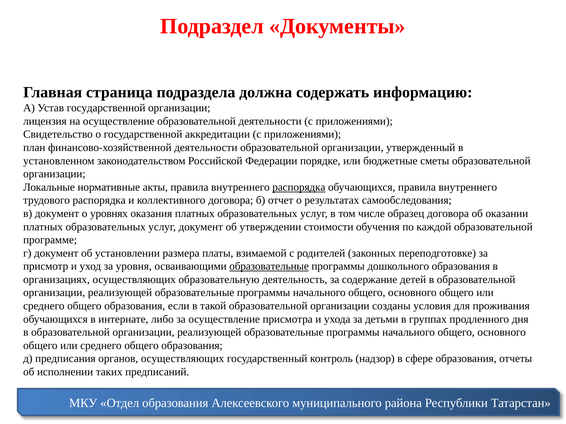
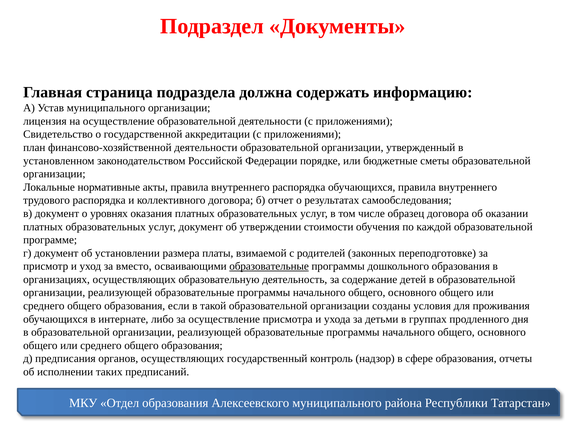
Устав государственной: государственной -> муниципального
распорядка at (299, 187) underline: present -> none
уровня: уровня -> вместо
